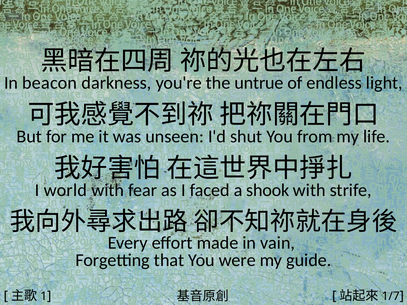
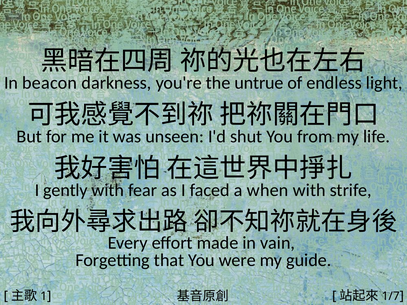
world: world -> gently
shook: shook -> when
